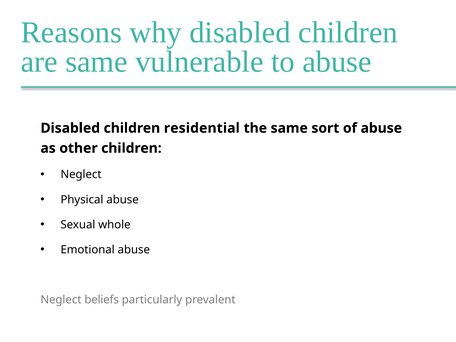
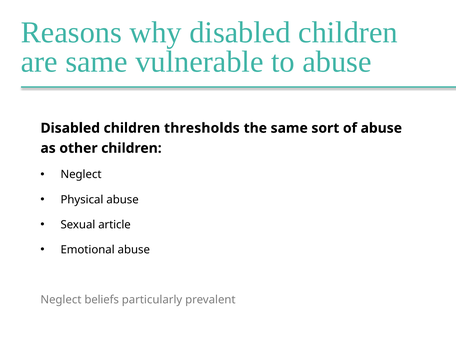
residential: residential -> thresholds
whole: whole -> article
